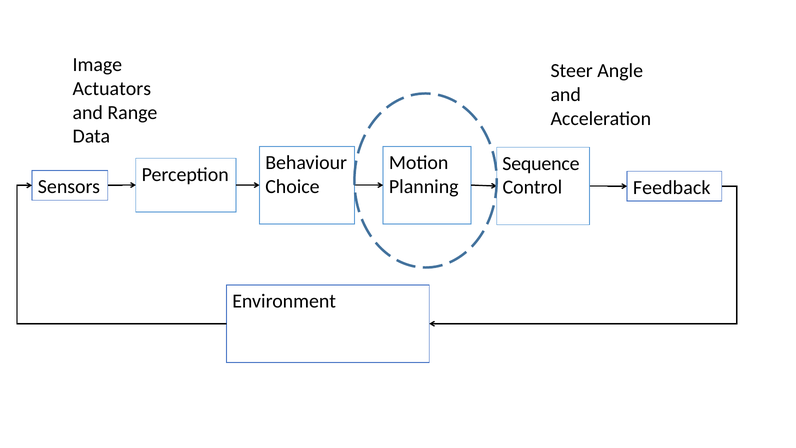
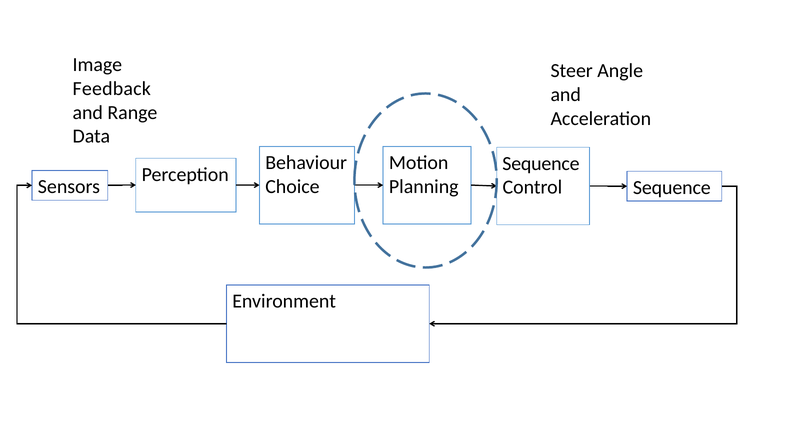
Actuators: Actuators -> Feedback
Feedback at (672, 187): Feedback -> Sequence
